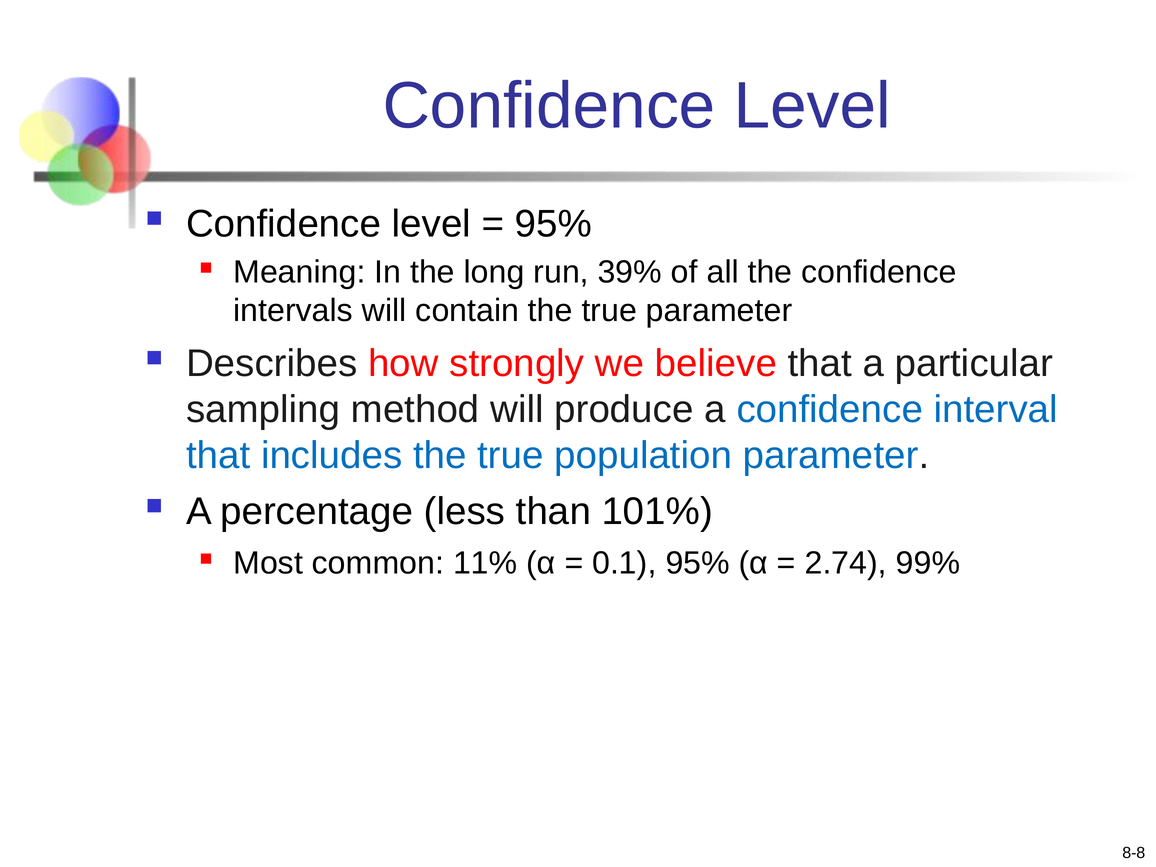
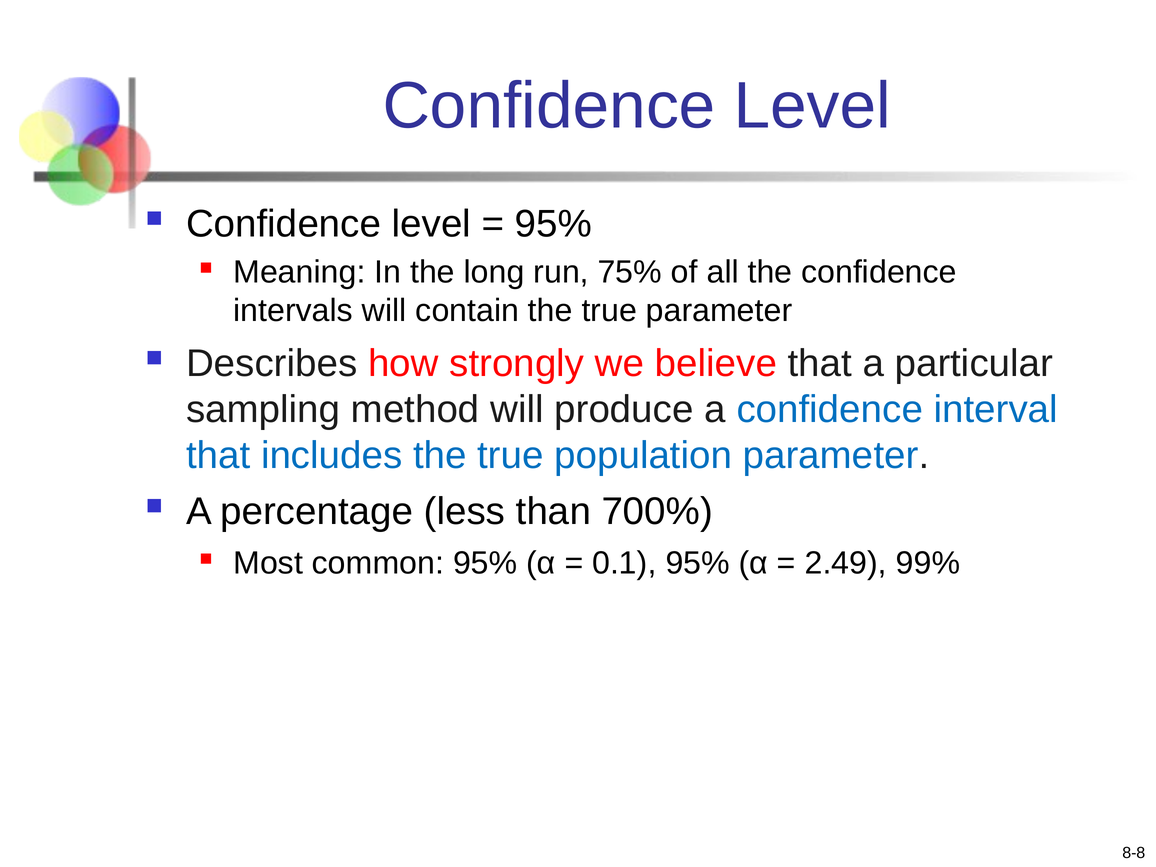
39%: 39% -> 75%
101%: 101% -> 700%
common 11%: 11% -> 95%
2.74: 2.74 -> 2.49
